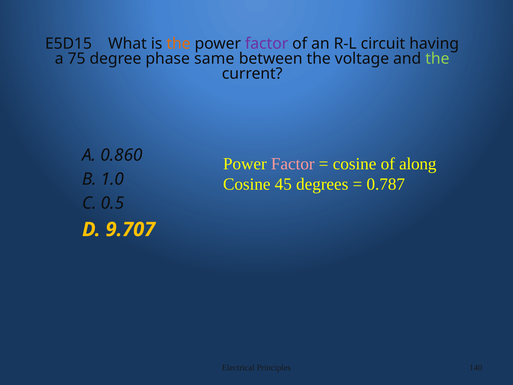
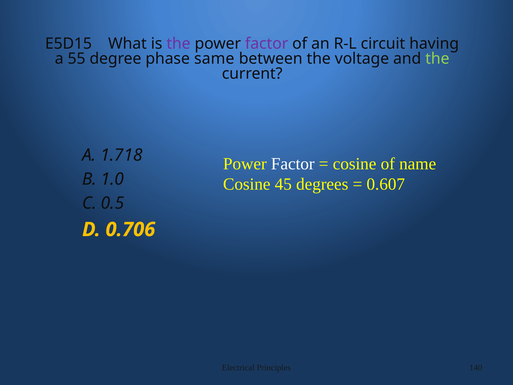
the at (178, 44) colour: orange -> purple
75: 75 -> 55
0.860: 0.860 -> 1.718
Factor at (293, 164) colour: pink -> white
along: along -> name
0.787: 0.787 -> 0.607
9.707: 9.707 -> 0.706
